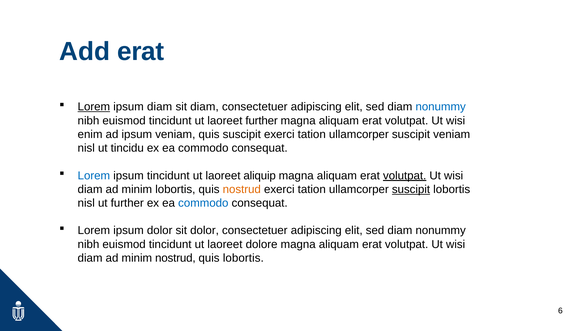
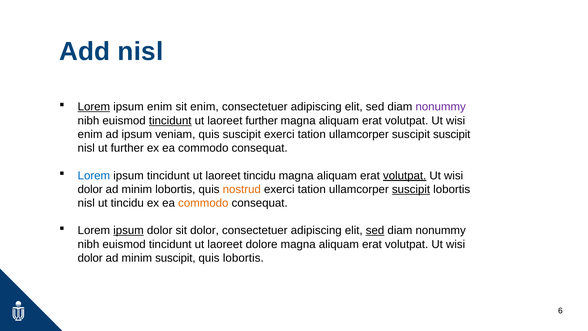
Add erat: erat -> nisl
ipsum diam: diam -> enim
sit diam: diam -> enim
nonummy at (441, 107) colour: blue -> purple
tincidunt at (170, 121) underline: none -> present
suscipit veniam: veniam -> suscipit
ut tincidu: tincidu -> further
laoreet aliquip: aliquip -> tincidu
diam at (90, 189): diam -> dolor
ut further: further -> tincidu
commodo at (203, 203) colour: blue -> orange
ipsum at (129, 230) underline: none -> present
sed at (375, 230) underline: none -> present
diam at (90, 258): diam -> dolor
minim nostrud: nostrud -> suscipit
